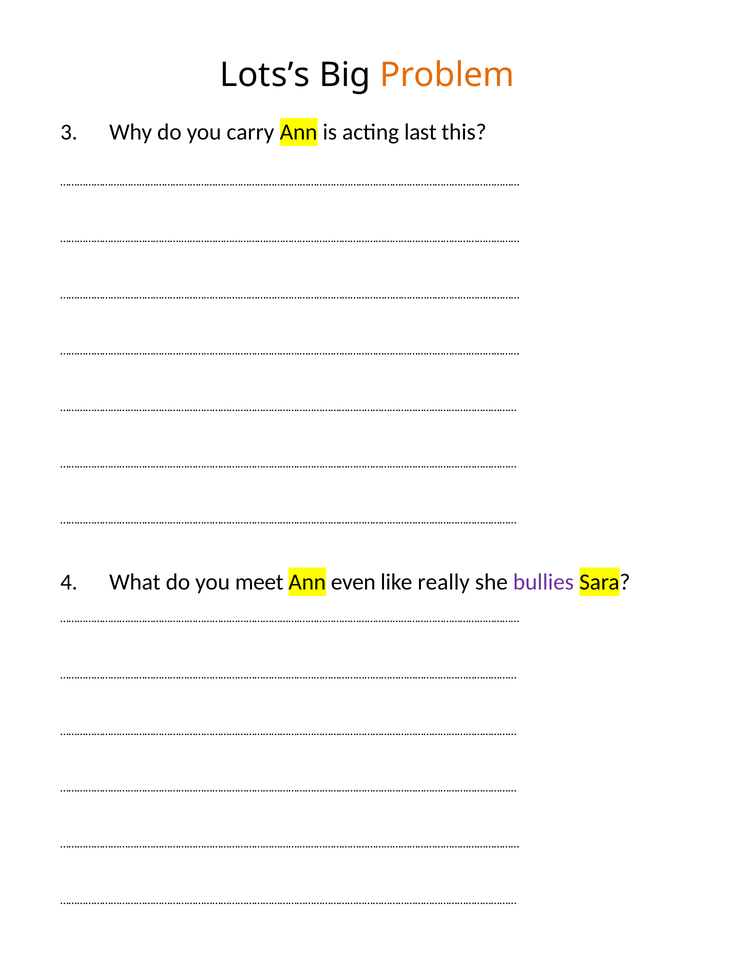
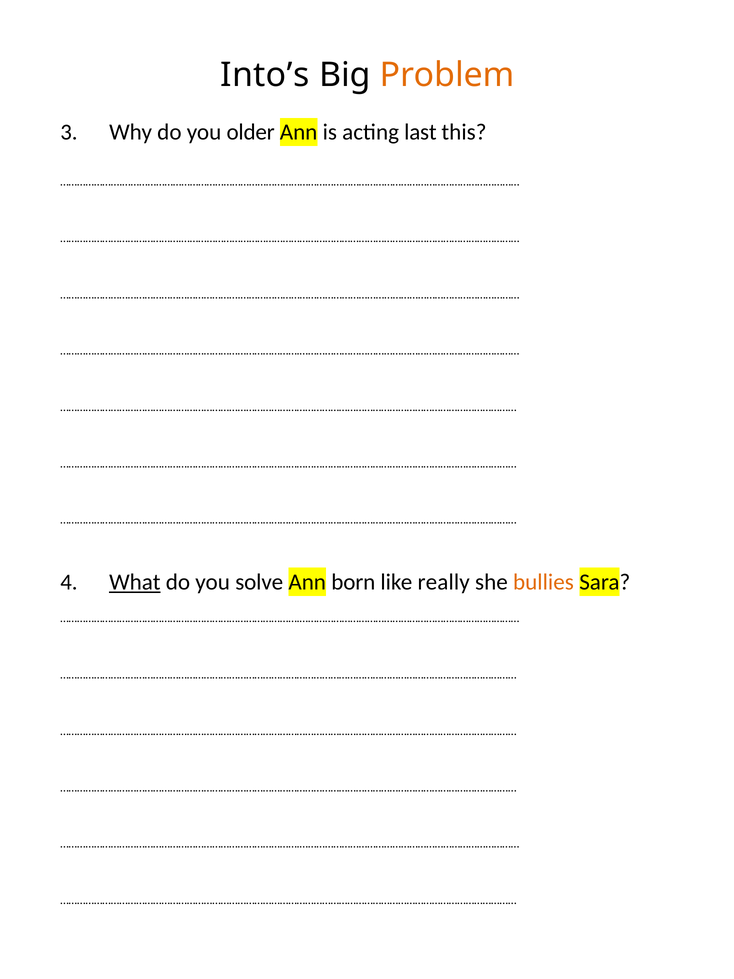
Lots’s: Lots’s -> Into’s
carry: carry -> older
What underline: none -> present
meet: meet -> solve
even: even -> born
bullies colour: purple -> orange
